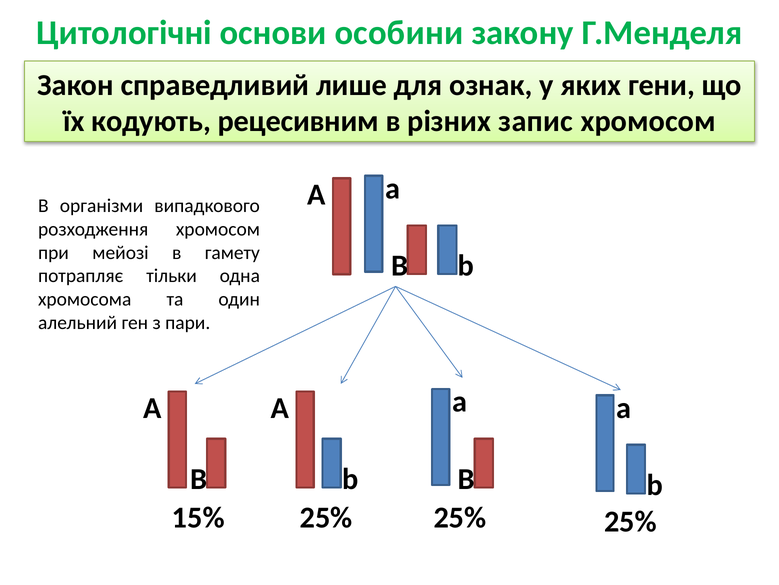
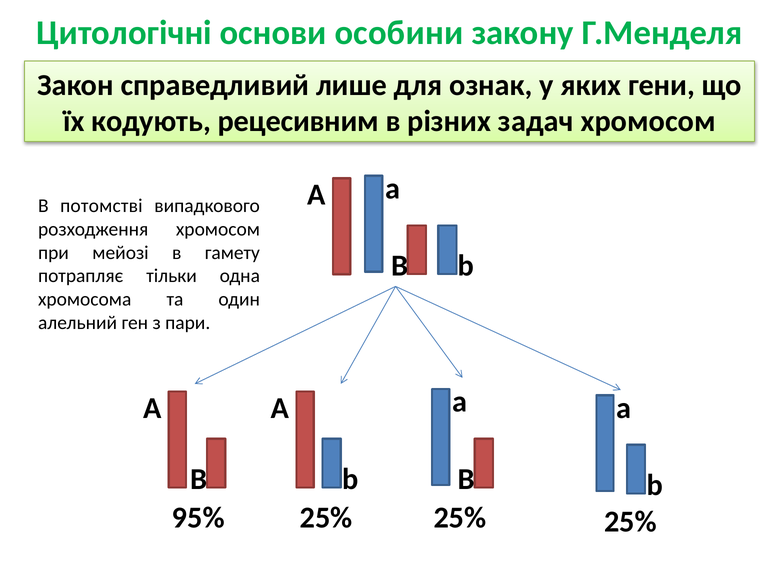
запис: запис -> задач
організми: організми -> потомстві
15%: 15% -> 95%
